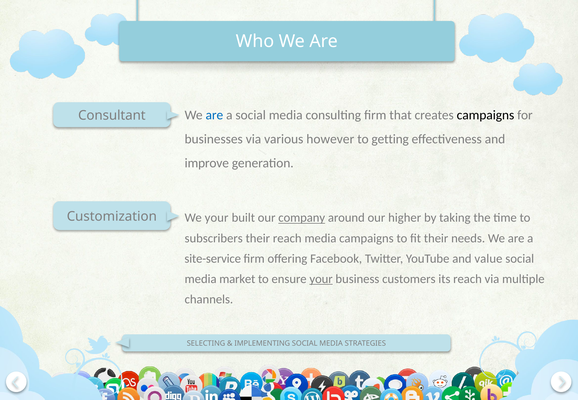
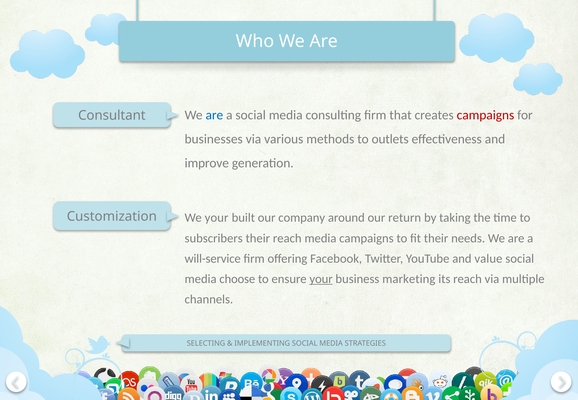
campaigns at (486, 115) colour: black -> red
however: however -> methods
getting: getting -> outlets
company underline: present -> none
higher: higher -> return
site-service: site-service -> will-service
market: market -> choose
customers: customers -> marketing
